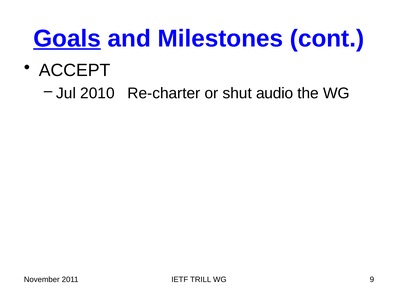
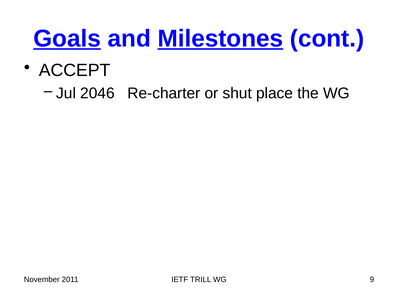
Milestones underline: none -> present
2010: 2010 -> 2046
audio: audio -> place
